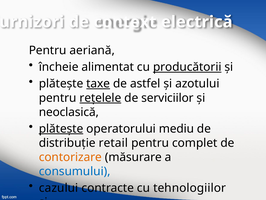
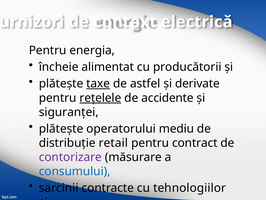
Pentru aeriană: aeriană -> energia
producătorii underline: present -> none
azotului: azotului -> derivate
serviciilor: serviciilor -> accidente
neoclasică: neoclasică -> siguranţei
plăteşte at (61, 128) underline: present -> none
complet: complet -> contract
contorizare colour: orange -> purple
cazului: cazului -> sarcinii
